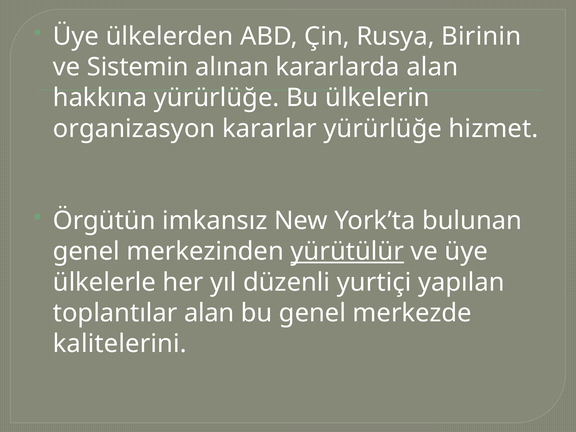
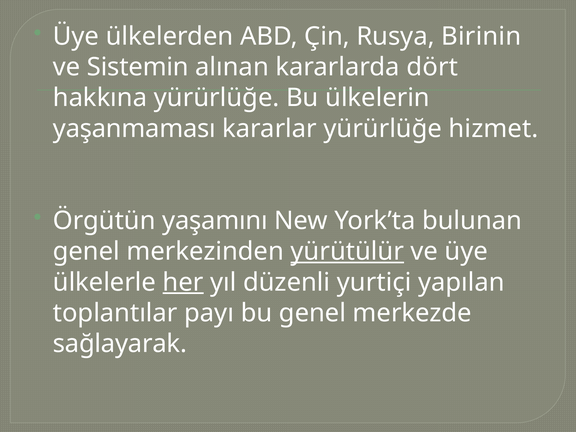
kararlarda alan: alan -> dört
organizasyon: organizasyon -> yaşanmaması
imkansız: imkansız -> yaşamını
her underline: none -> present
toplantılar alan: alan -> payı
kalitelerini: kalitelerini -> sağlayarak
